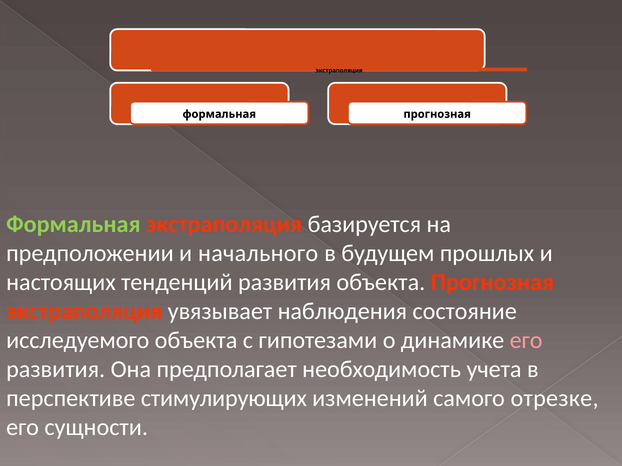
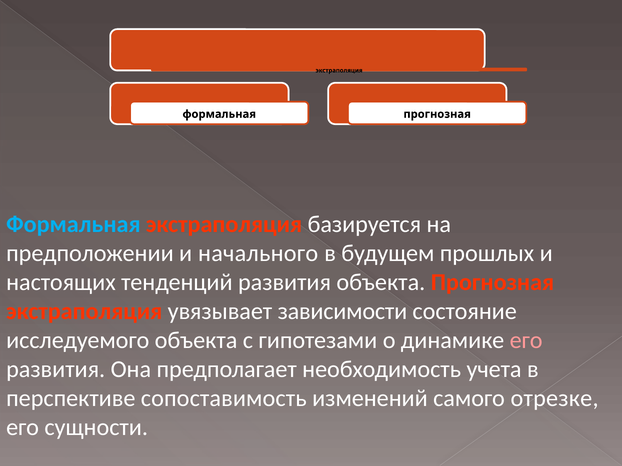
Формальная at (73, 224) colour: light green -> light blue
наблюдения: наблюдения -> зависимости
стимулирующих: стимулирующих -> сопоставимость
